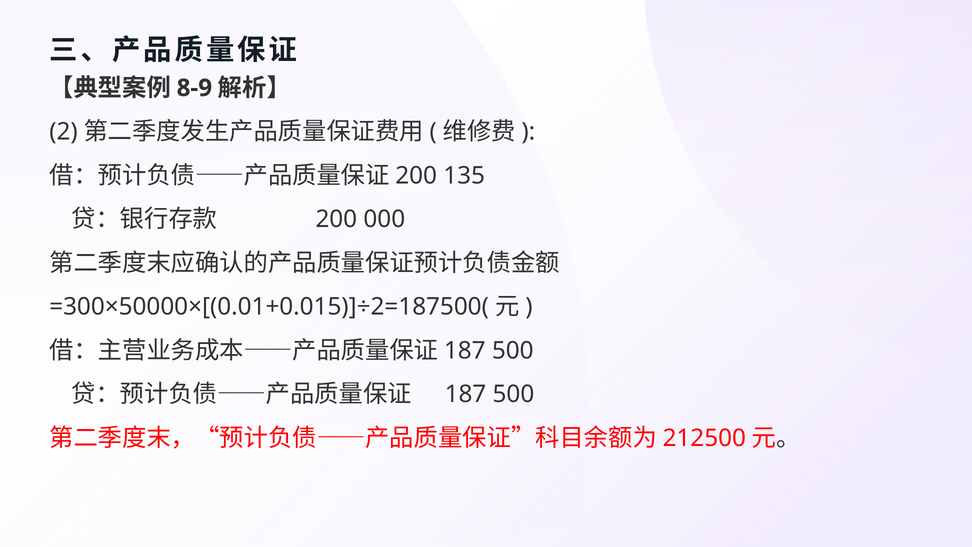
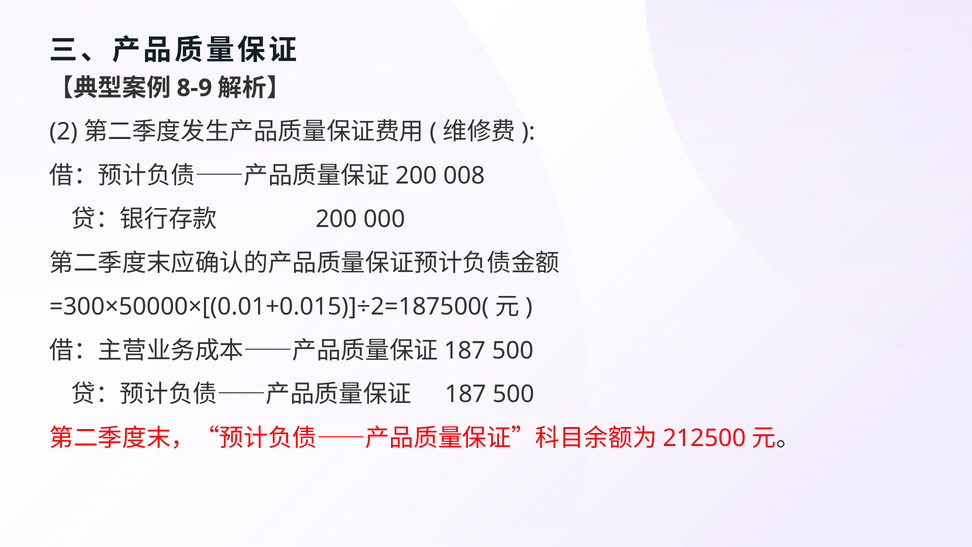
135: 135 -> 008
